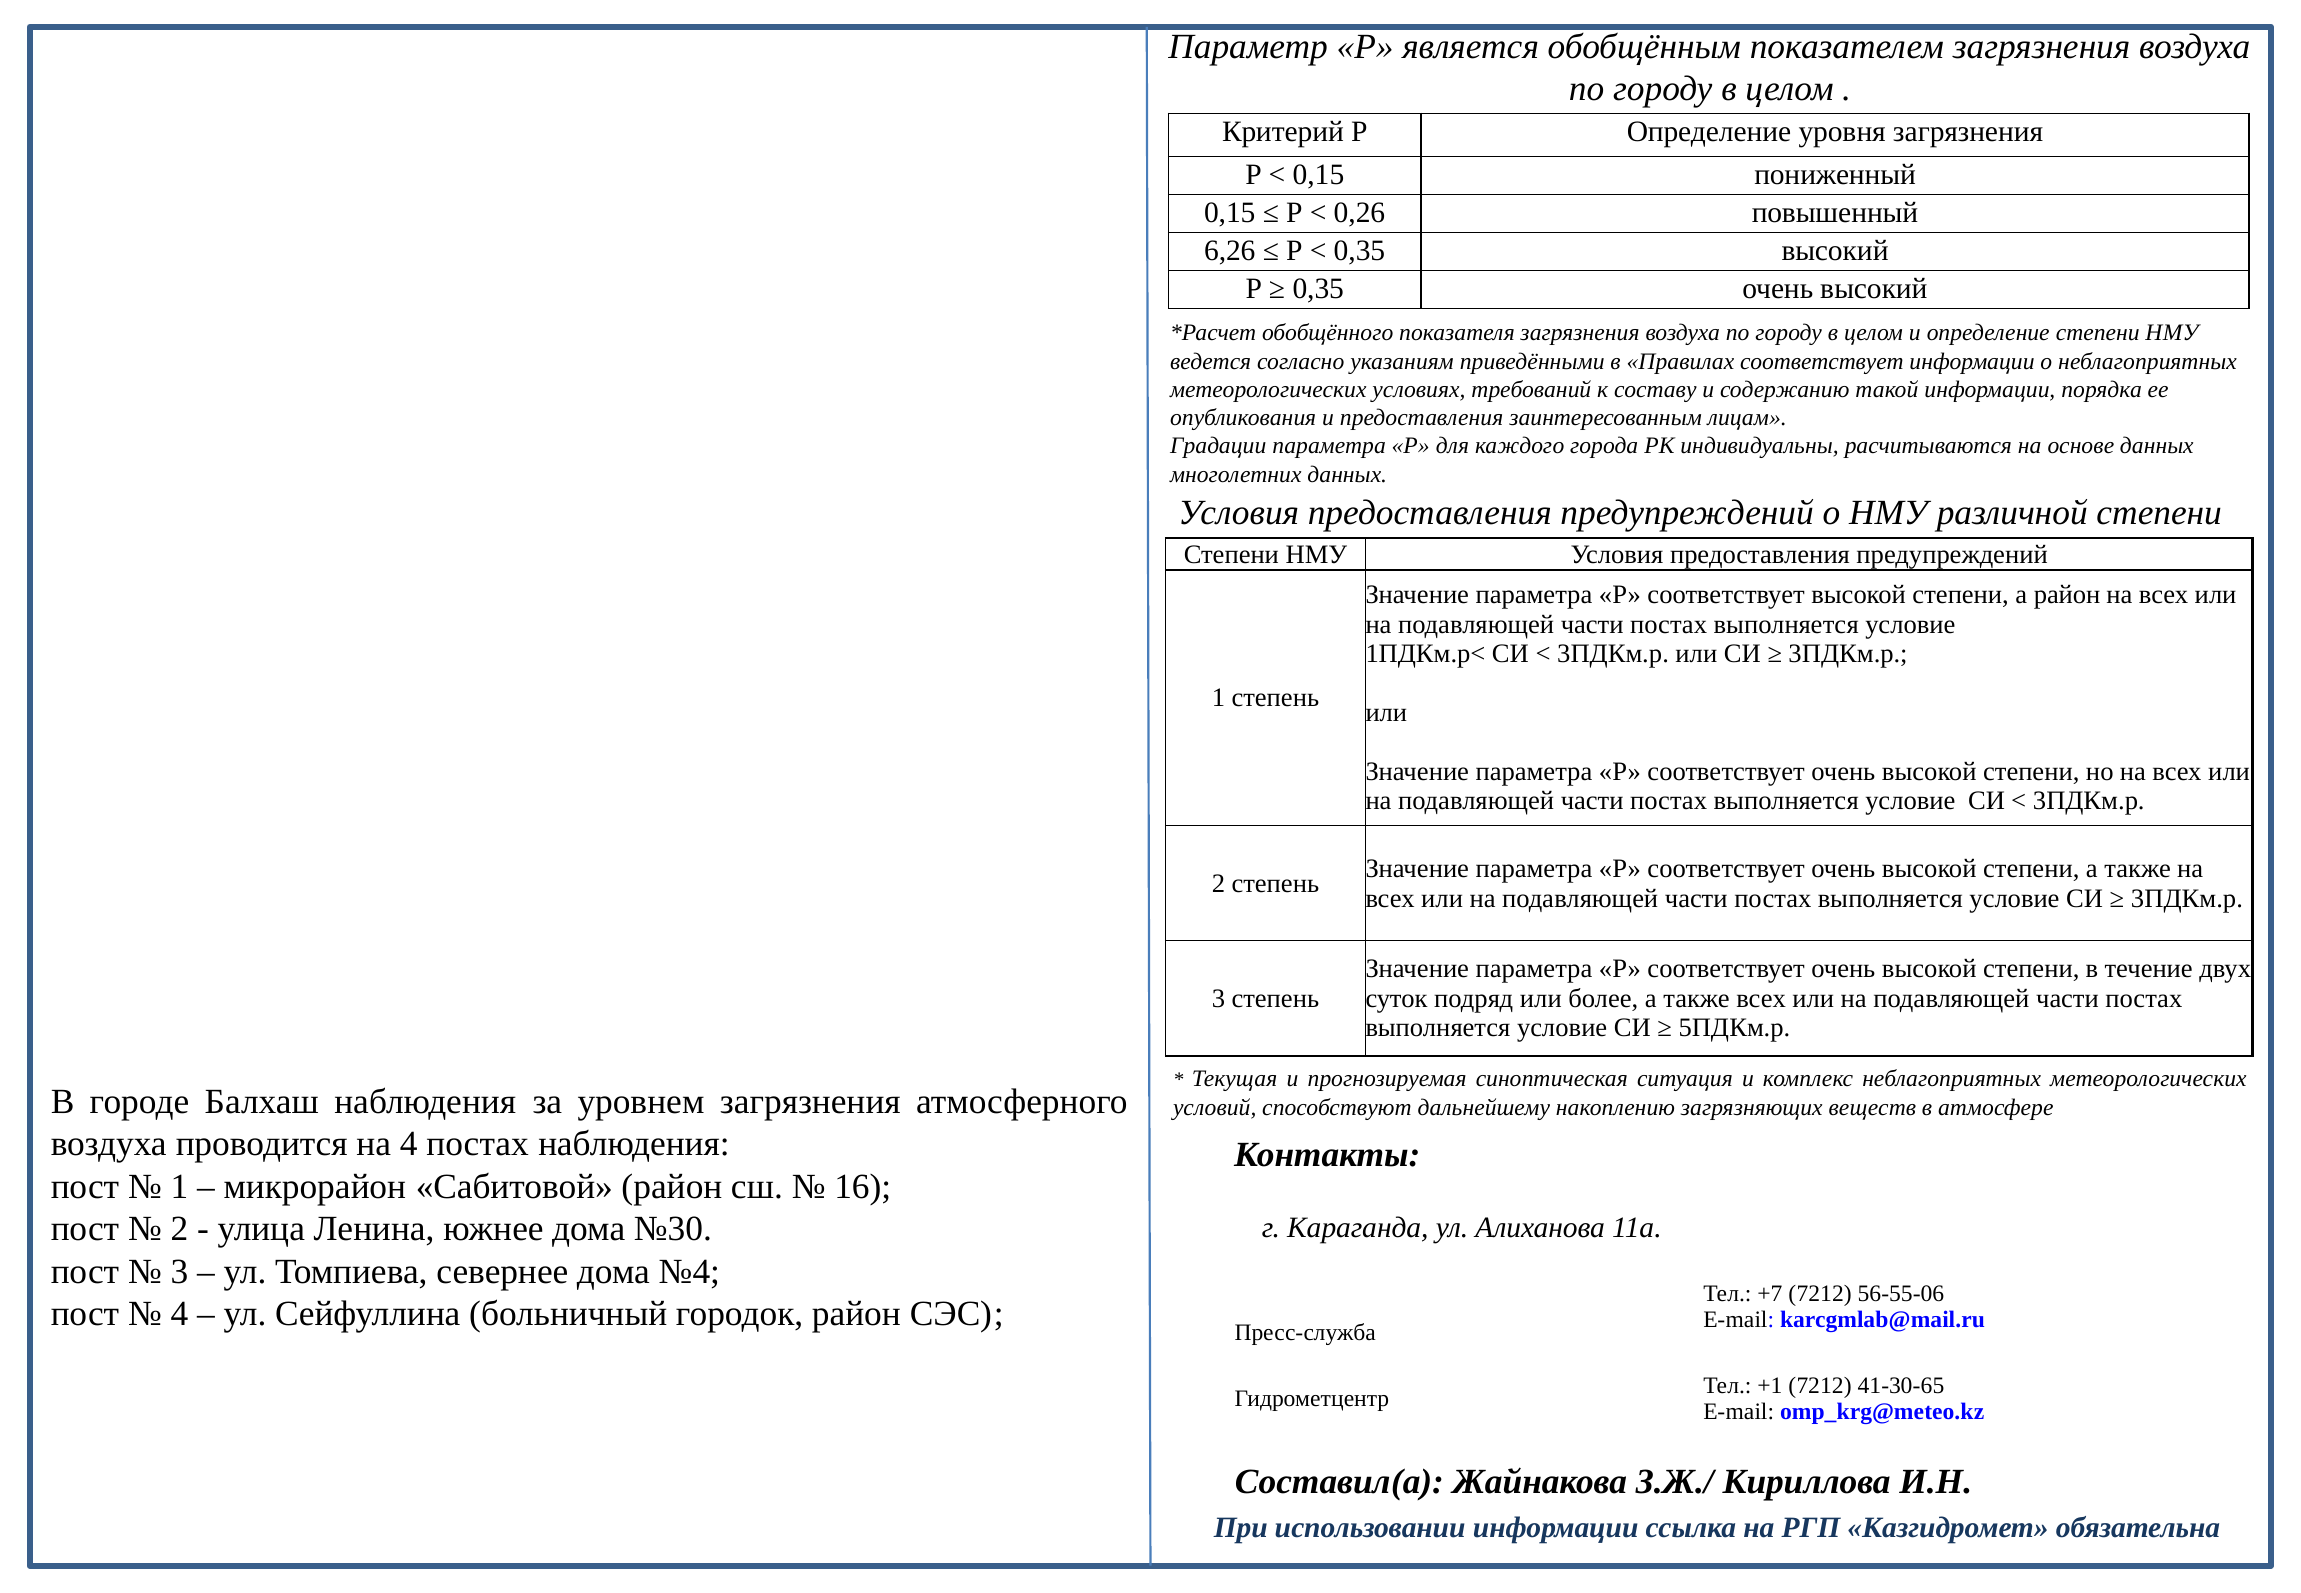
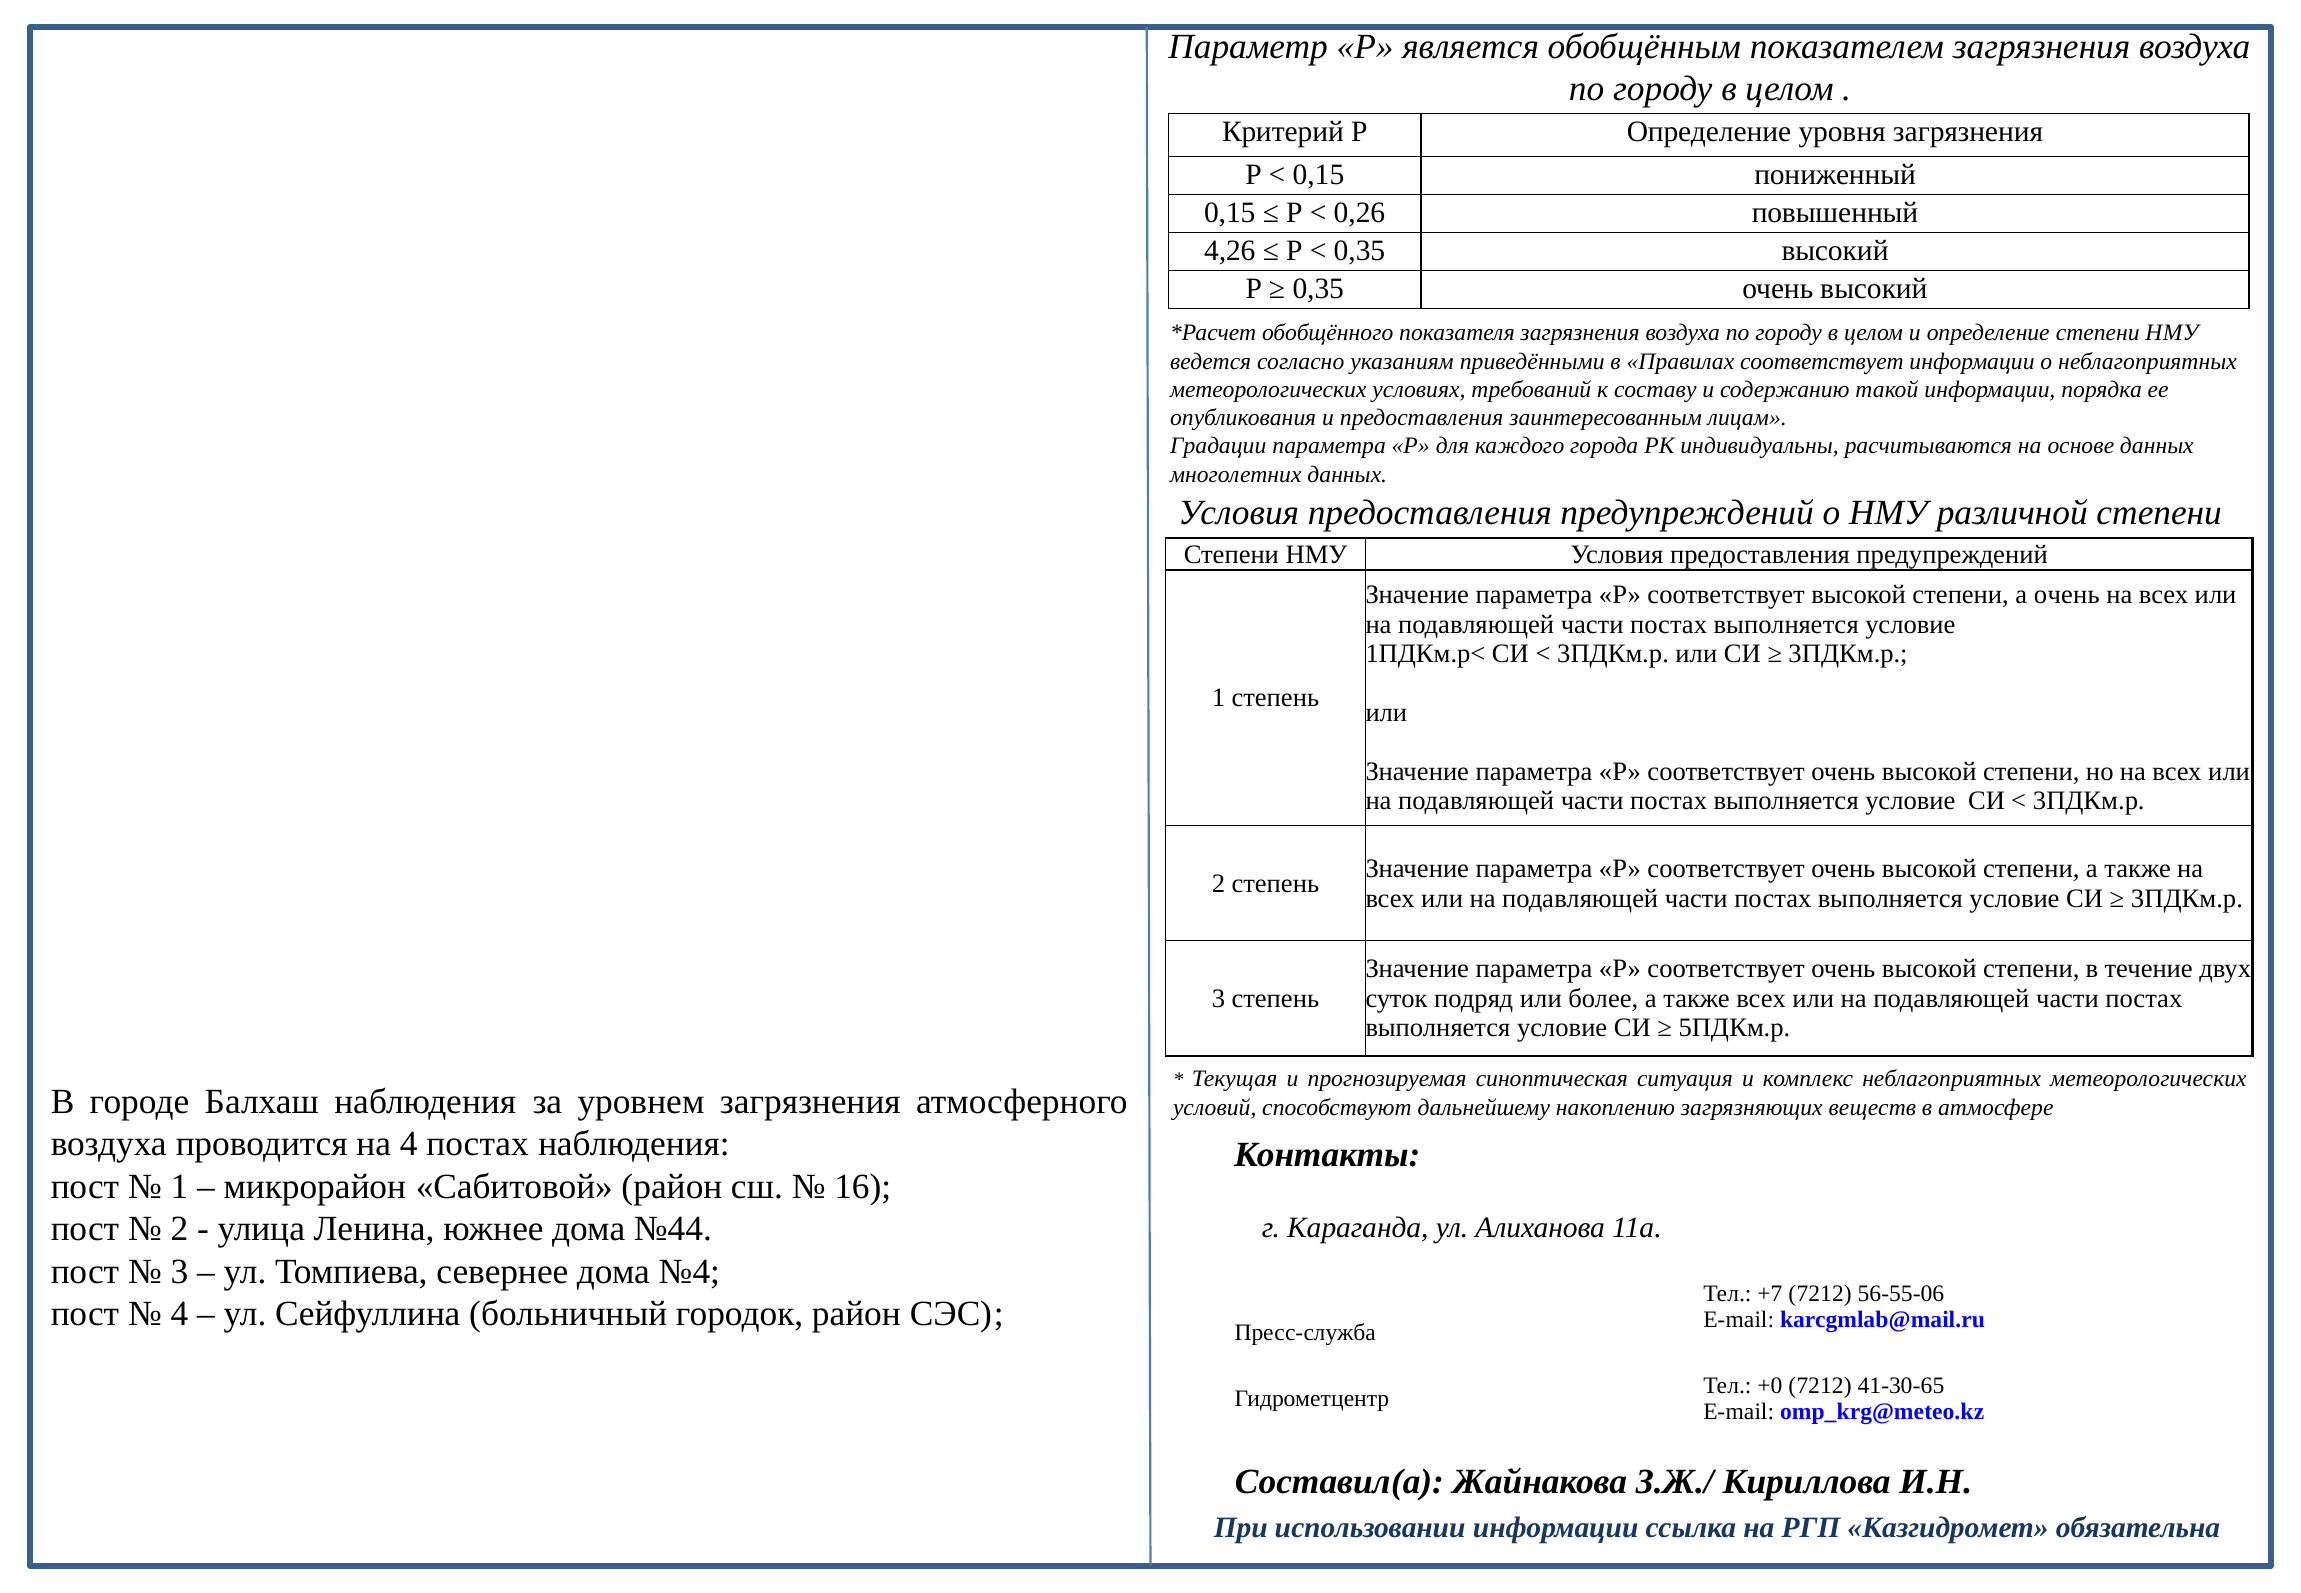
6,26: 6,26 -> 4,26
а район: район -> очень
№30: №30 -> №44
+1: +1 -> +0
